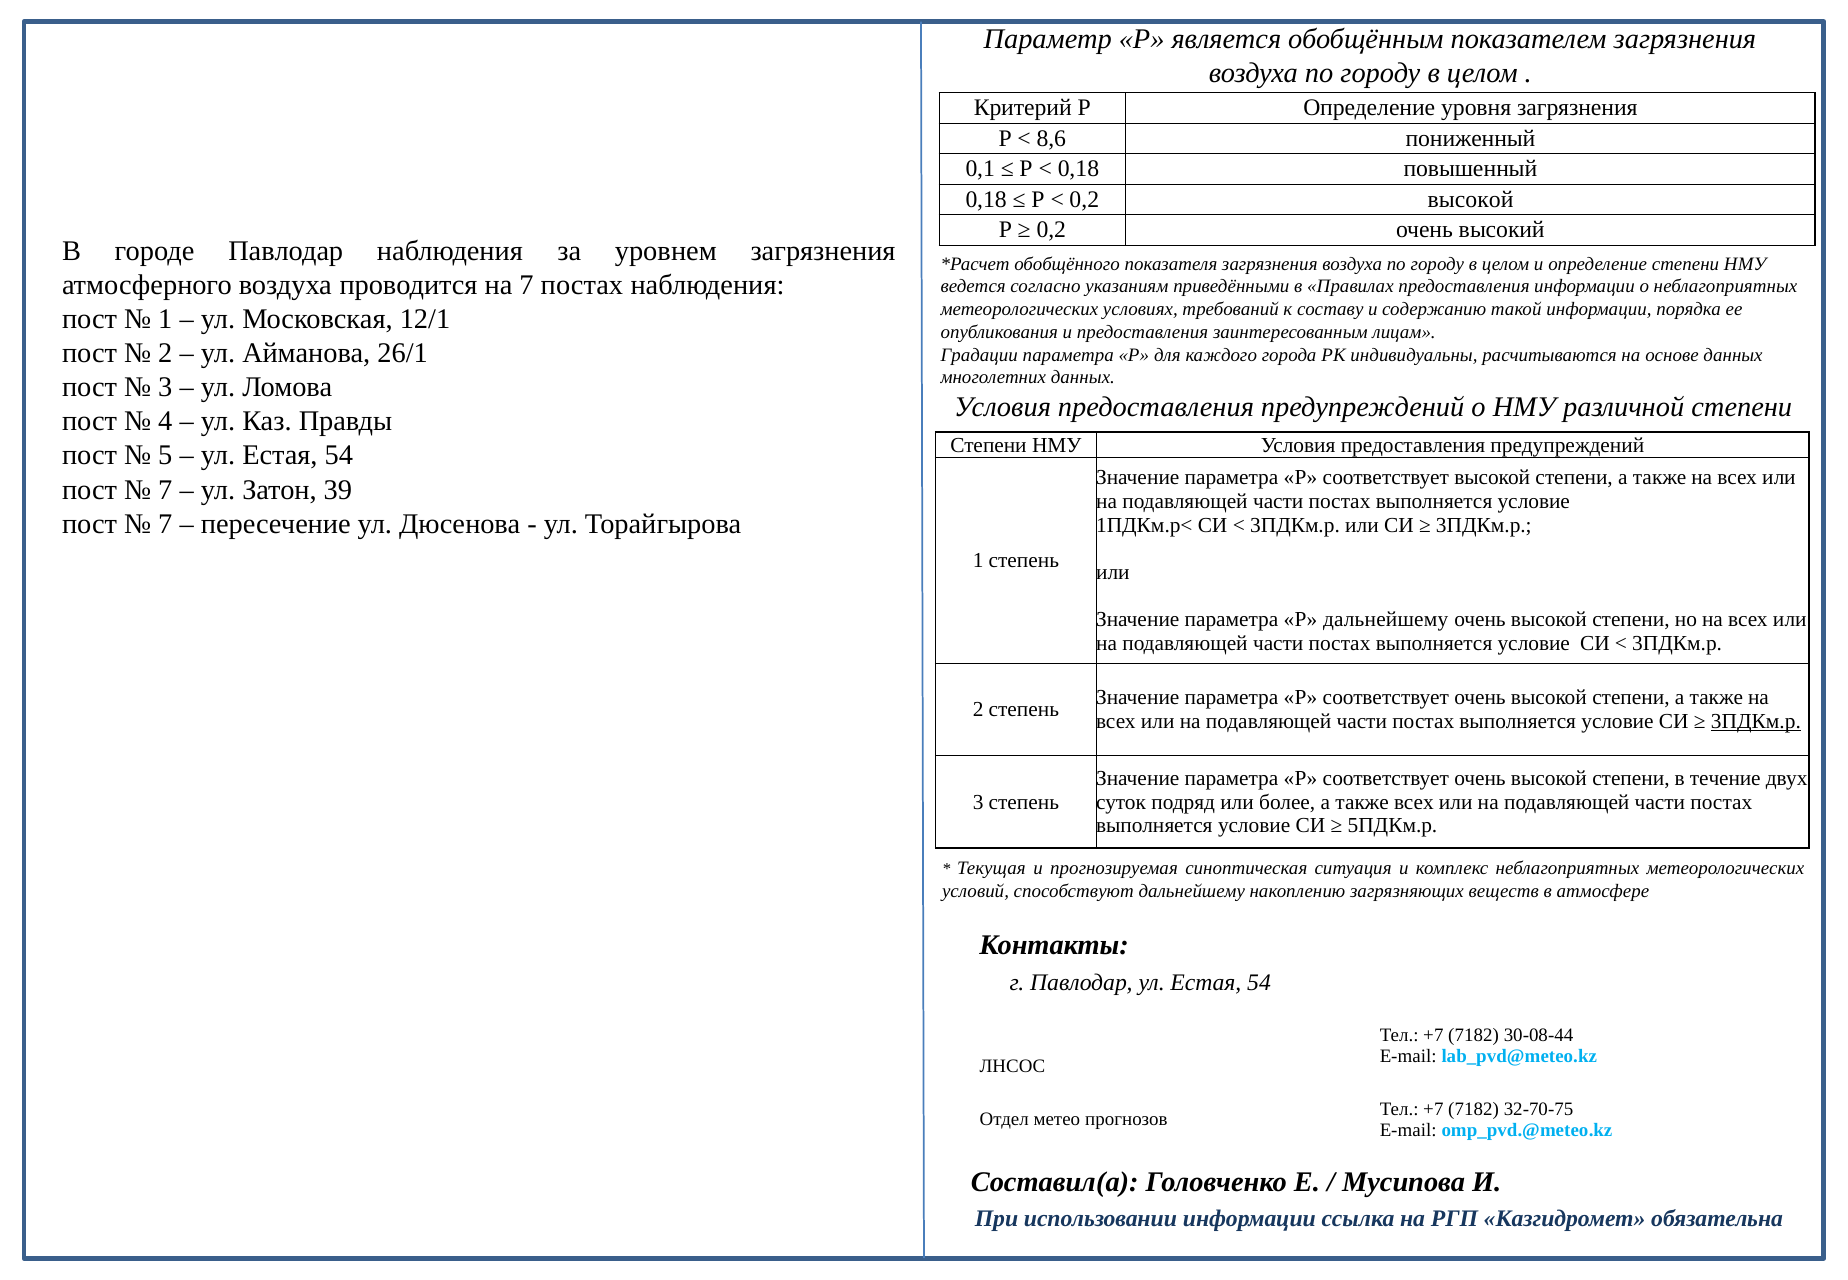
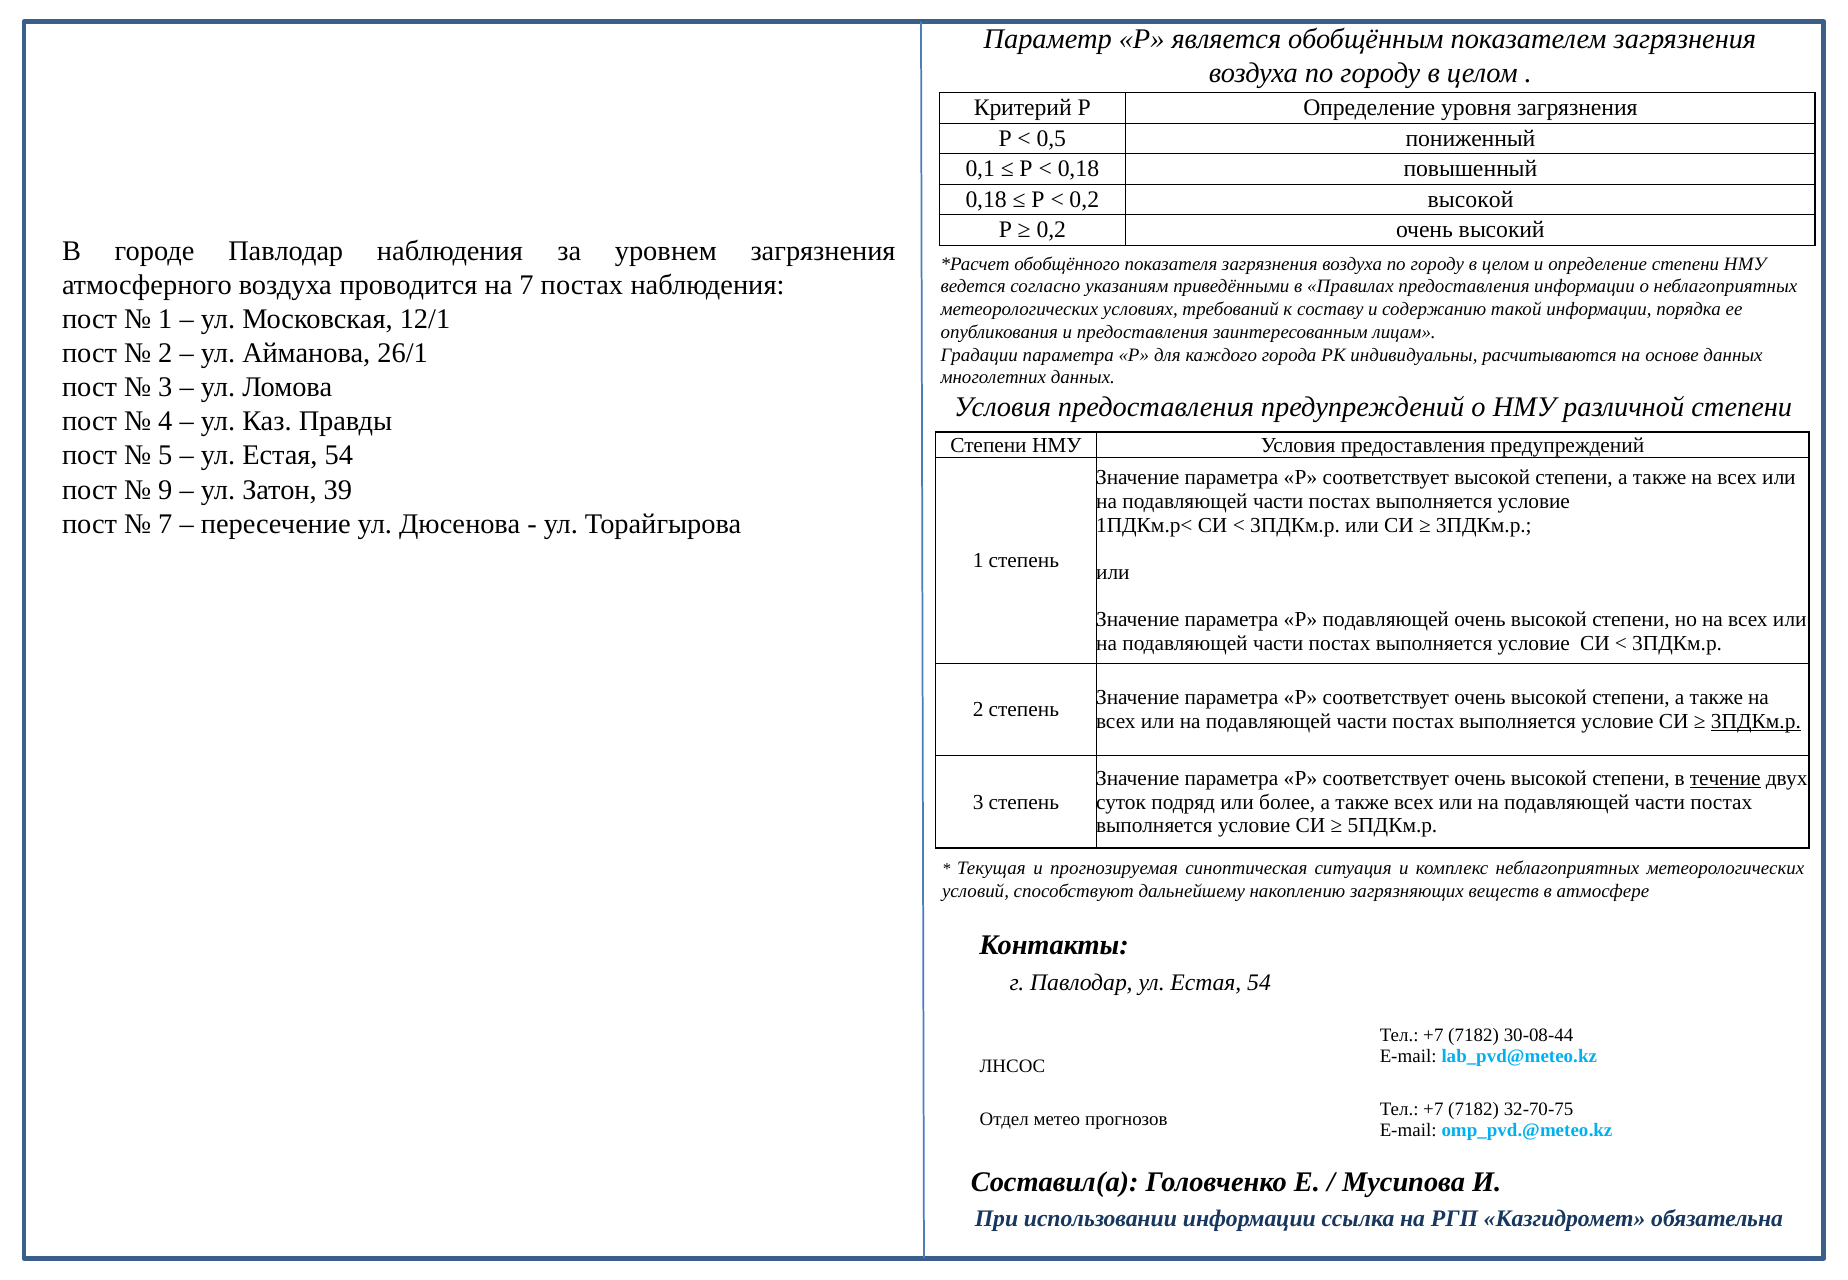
8,6: 8,6 -> 0,5
7 at (165, 489): 7 -> 9
Р дальнейшему: дальнейшему -> подавляющей
течение underline: none -> present
